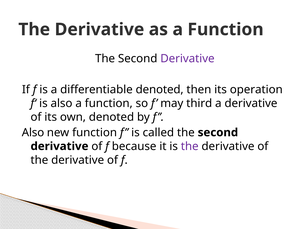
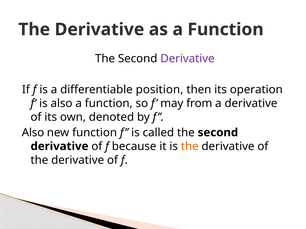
differentiable denoted: denoted -> position
third: third -> from
the at (190, 147) colour: purple -> orange
